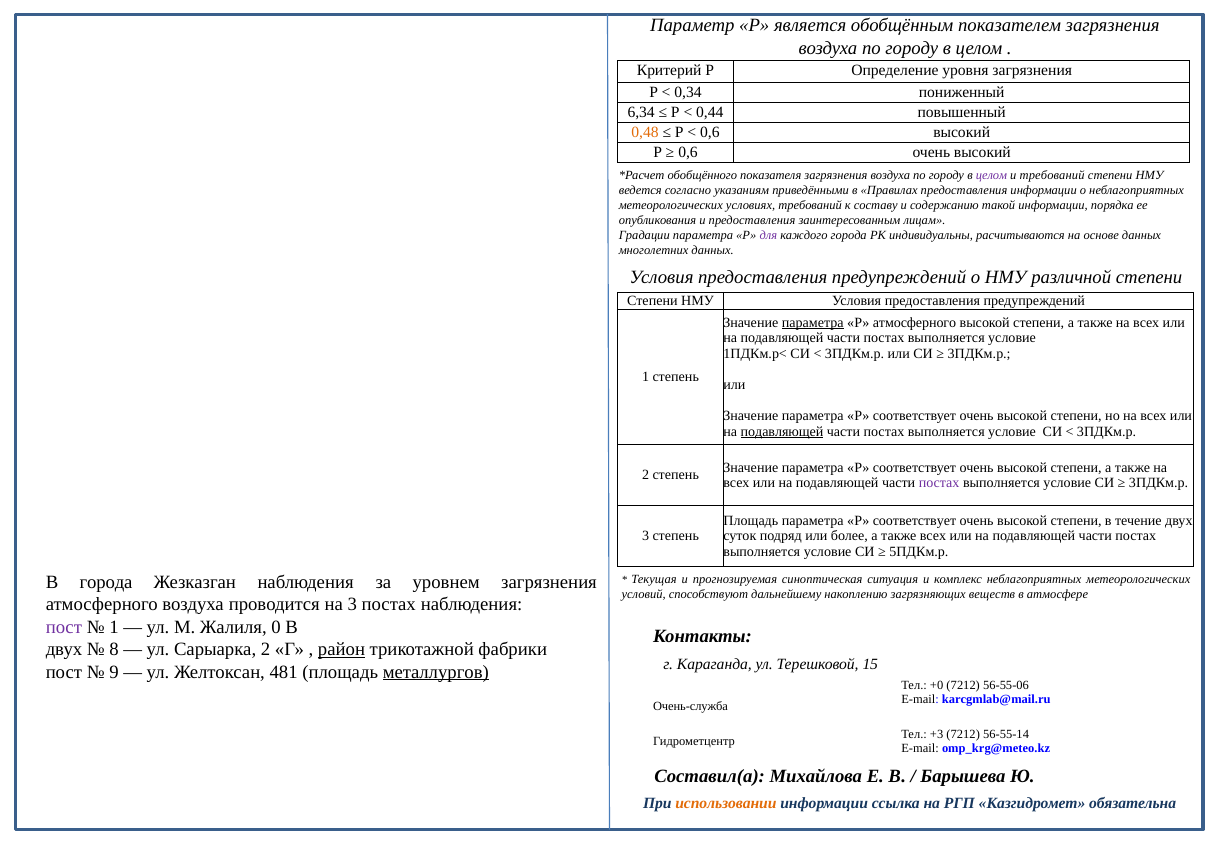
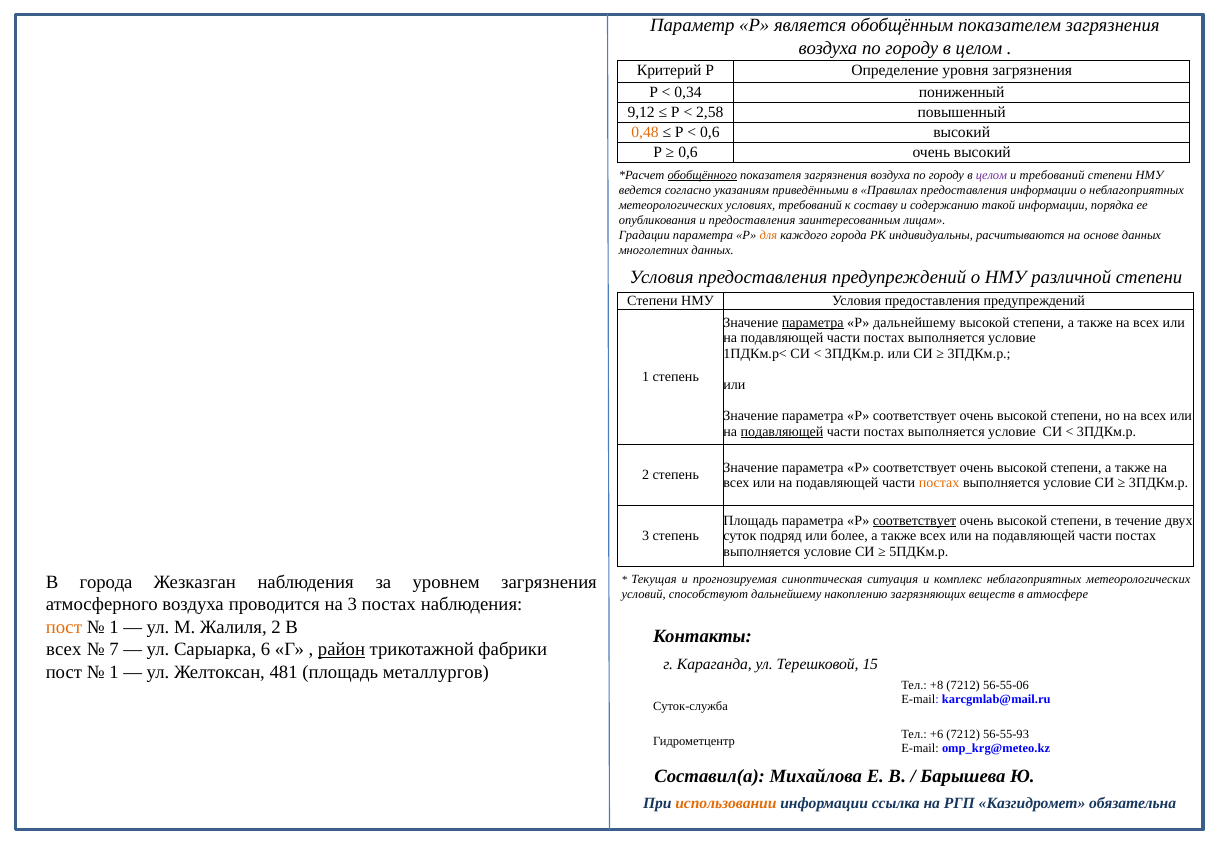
6,34: 6,34 -> 9,12
0,44: 0,44 -> 2,58
обобщённого underline: none -> present
для colour: purple -> orange
Р атмосферного: атмосферного -> дальнейшему
постах at (939, 483) colour: purple -> orange
соответствует at (914, 520) underline: none -> present
пост at (64, 627) colour: purple -> orange
Жалиля 0: 0 -> 2
двух at (64, 649): двух -> всех
8: 8 -> 7
Сарыарка 2: 2 -> 6
9 at (114, 672): 9 -> 1
металлургов underline: present -> none
+0: +0 -> +8
Очень-служба: Очень-служба -> Суток-служба
+3: +3 -> +6
56-55-14: 56-55-14 -> 56-55-93
